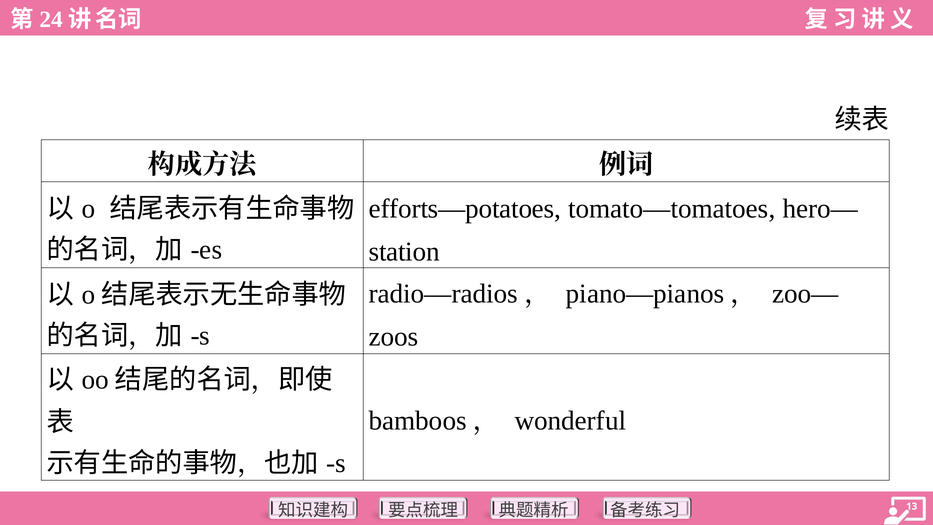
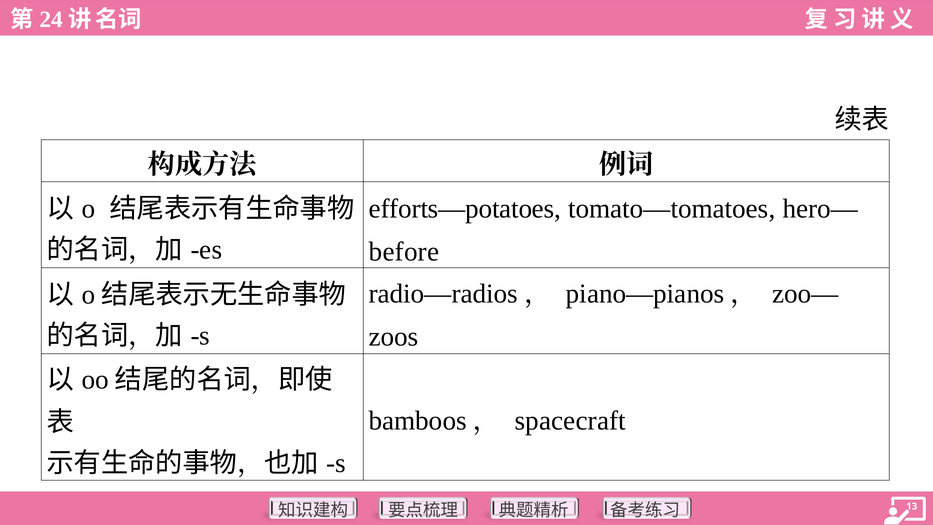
station: station -> before
wonderful: wonderful -> spacecraft
